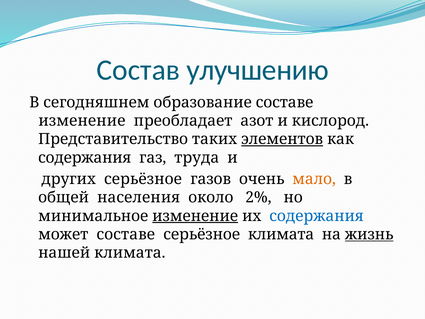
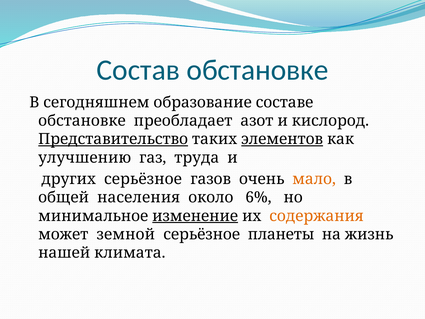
Состав улучшению: улучшению -> обстановке
изменение at (82, 121): изменение -> обстановке
Представительство underline: none -> present
содержания at (85, 158): содержания -> улучшению
2%: 2% -> 6%
содержания at (317, 216) colour: blue -> orange
может составе: составе -> земной
серьёзное климата: климата -> планеты
жизнь underline: present -> none
